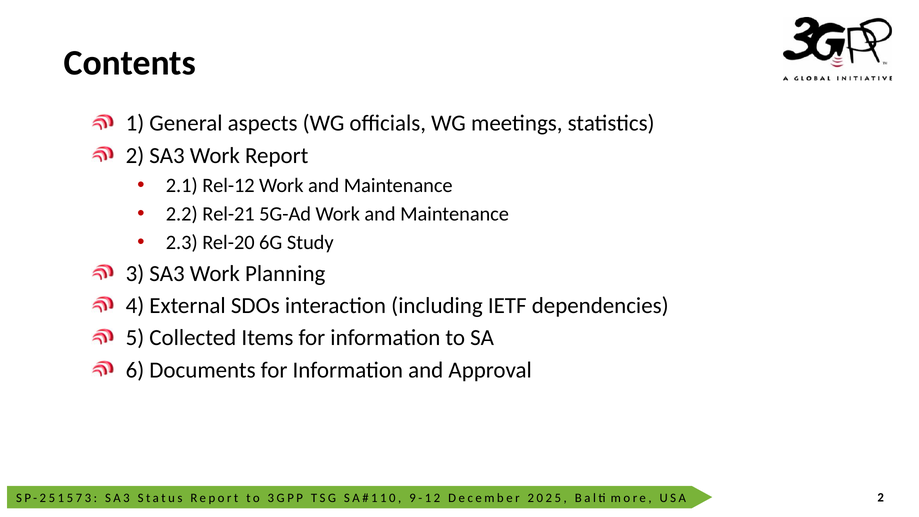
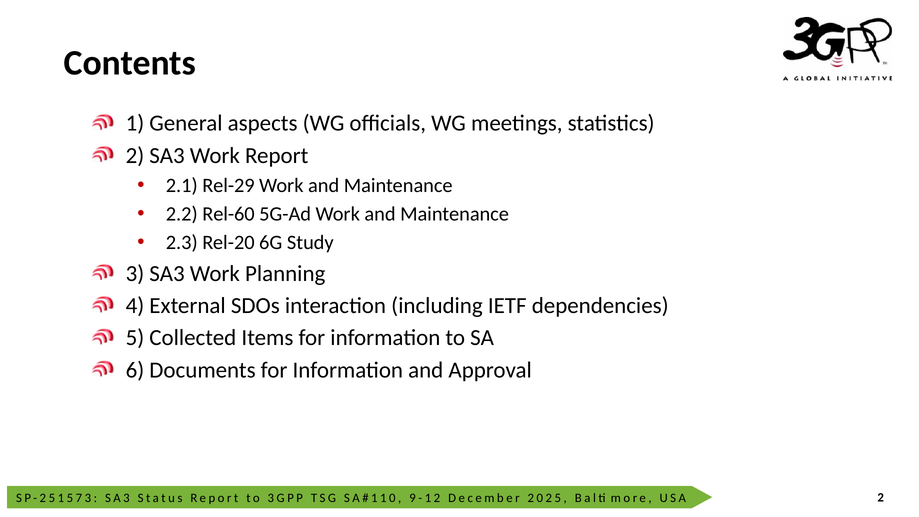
Rel-12: Rel-12 -> Rel-29
Rel-21: Rel-21 -> Rel-60
